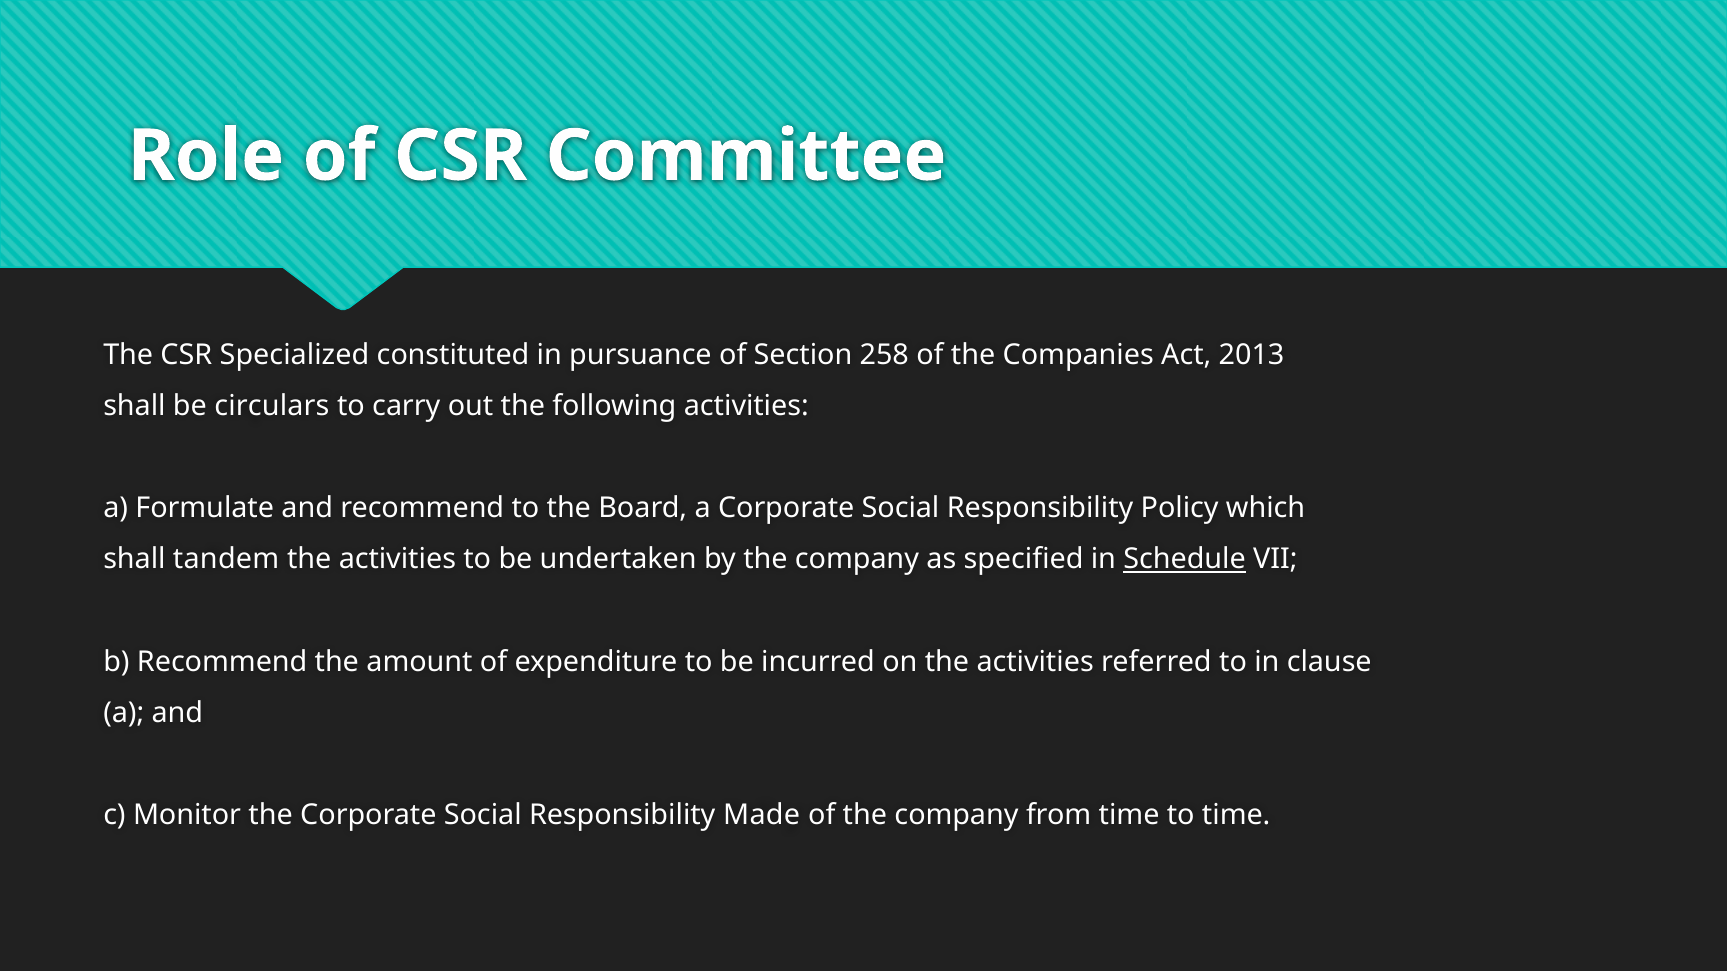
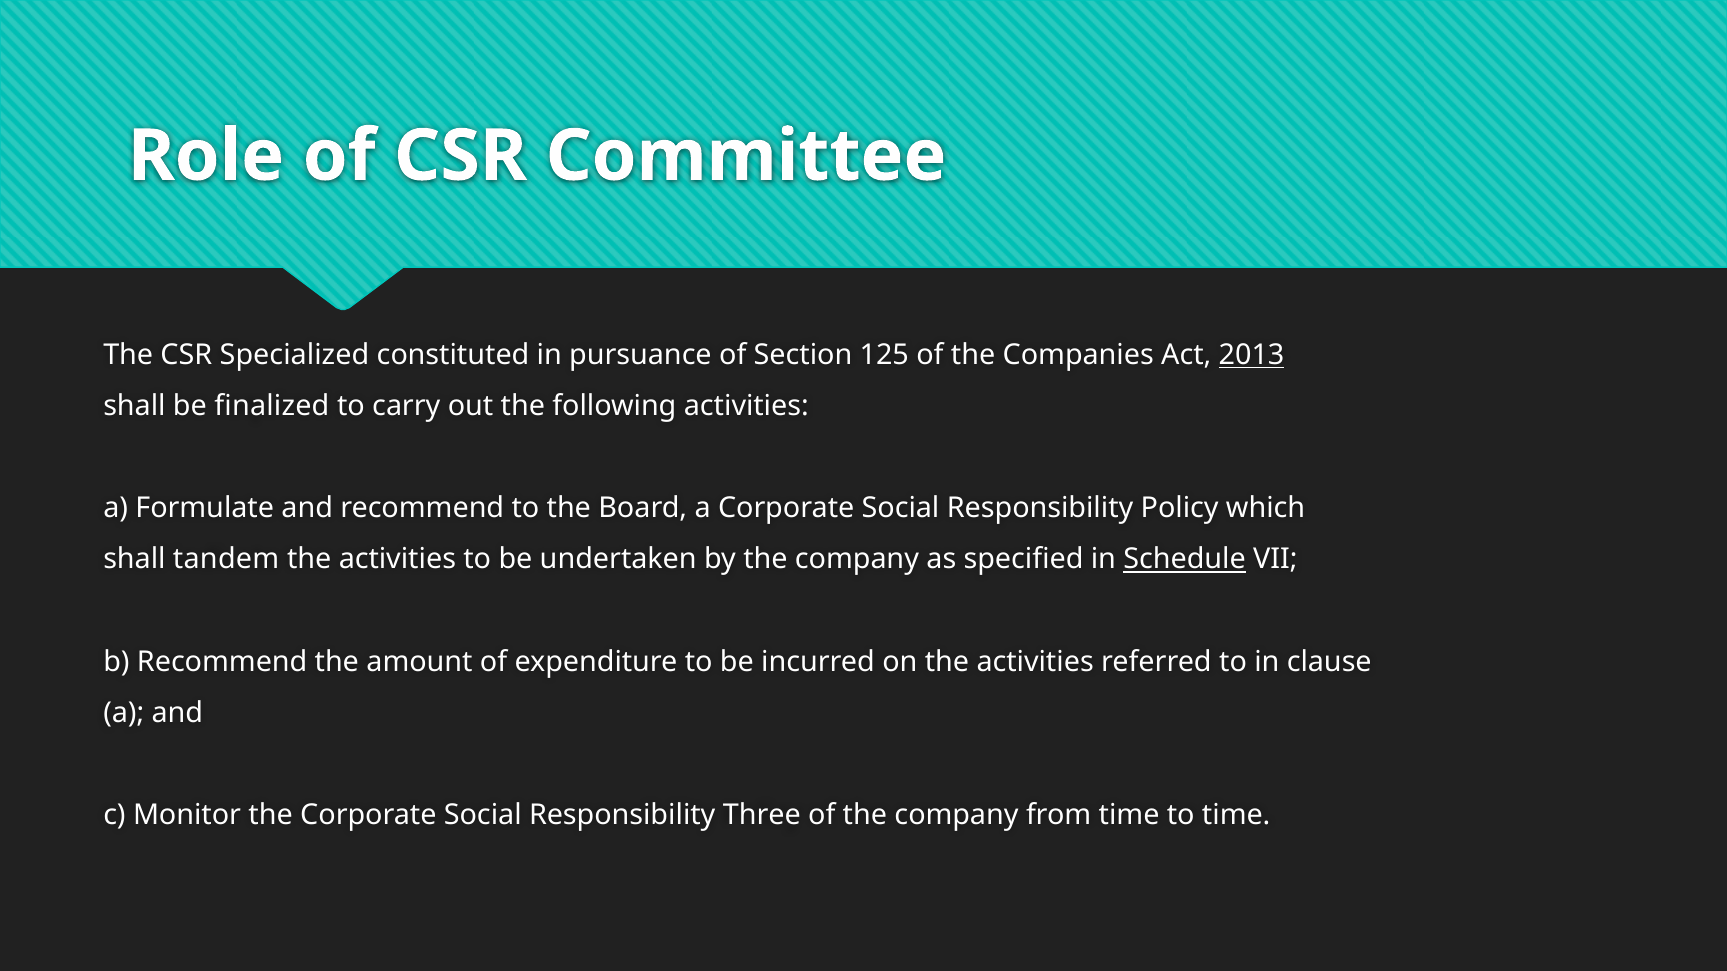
258: 258 -> 125
2013 underline: none -> present
circulars: circulars -> finalized
Made: Made -> Three
